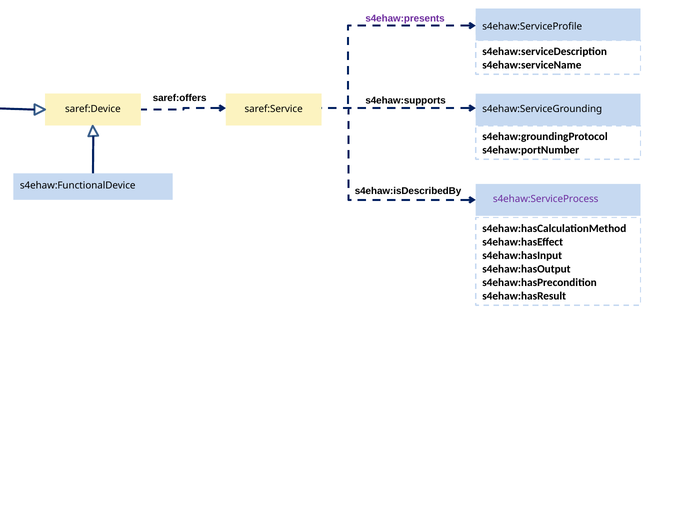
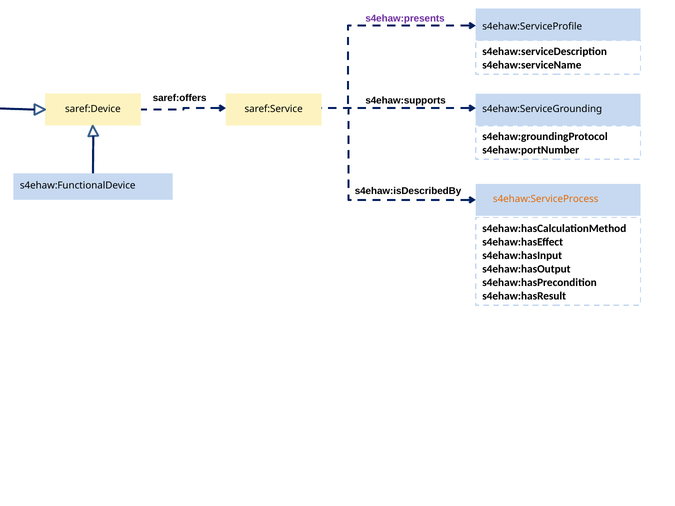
s4ehaw:ServiceProcess colour: purple -> orange
